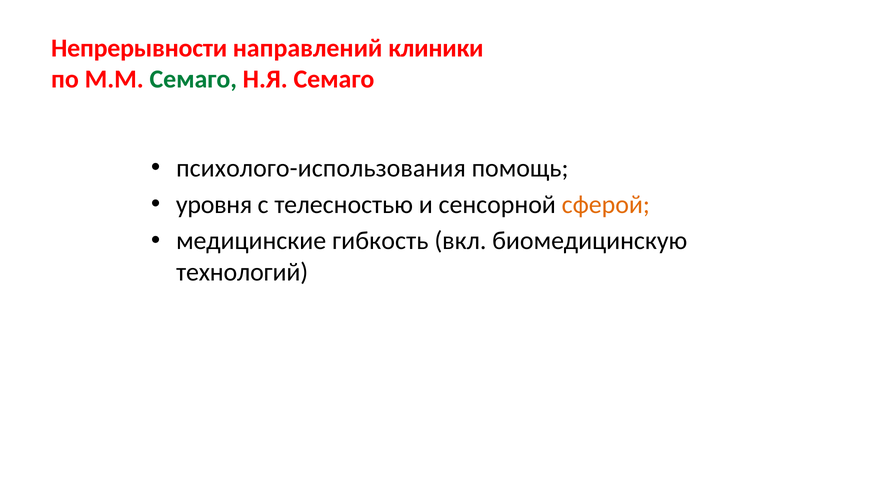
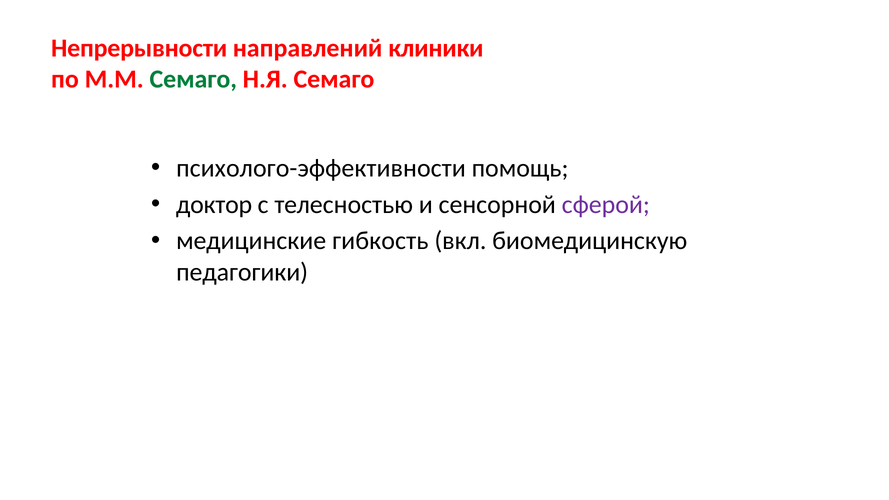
психолого-использования: психолого-использования -> психолого-эффективности
уровня: уровня -> доктор
сферой colour: orange -> purple
технологий: технологий -> педагогики
